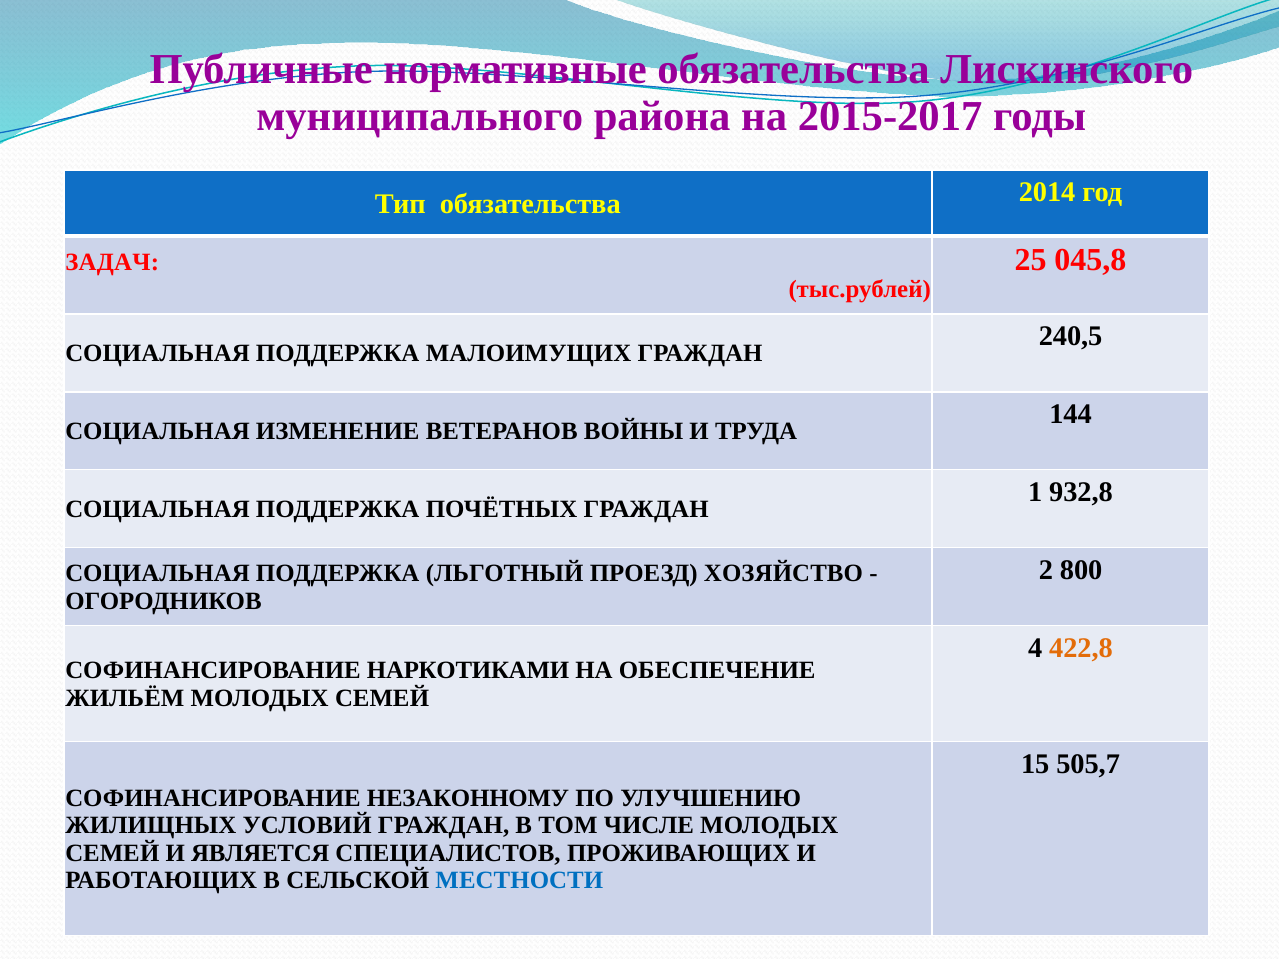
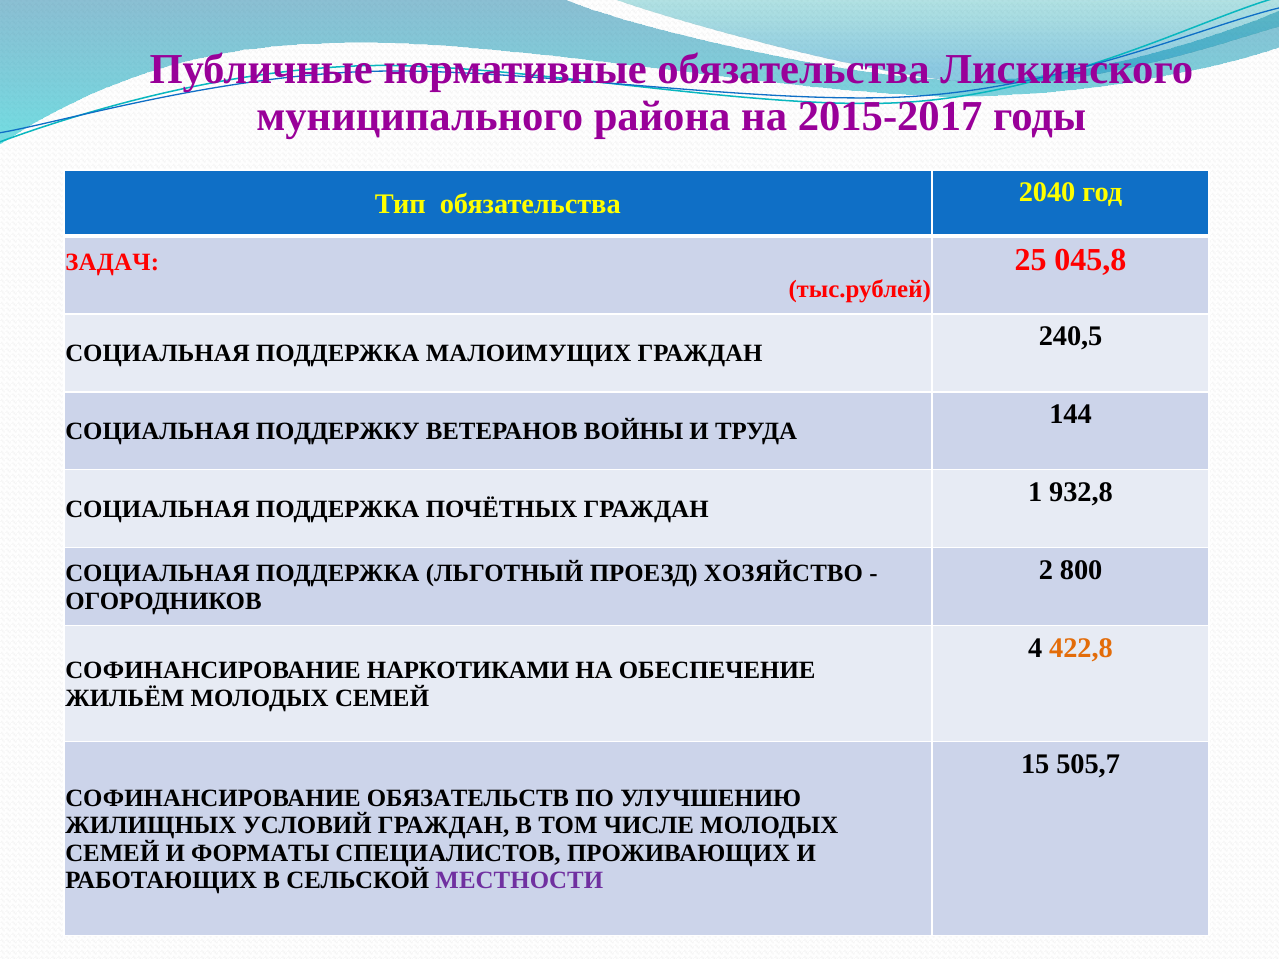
2014: 2014 -> 2040
ИЗМЕНЕНИЕ: ИЗМЕНЕНИЕ -> ПОДДЕРЖКУ
НЕЗАКОННОМУ: НЕЗАКОННОМУ -> ОБЯЗАТЕЛЬСТВ
ЯВЛЯЕТСЯ: ЯВЛЯЕТСЯ -> ФОРМАТЫ
МЕСТНОСТИ colour: blue -> purple
